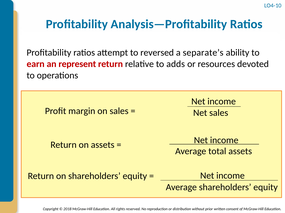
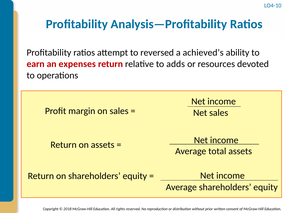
separate’s: separate’s -> achieved’s
represent: represent -> expenses
